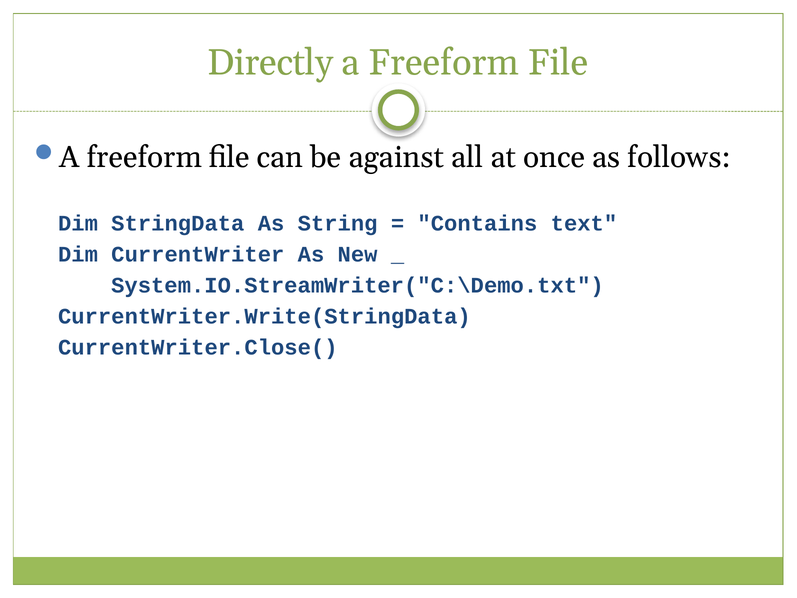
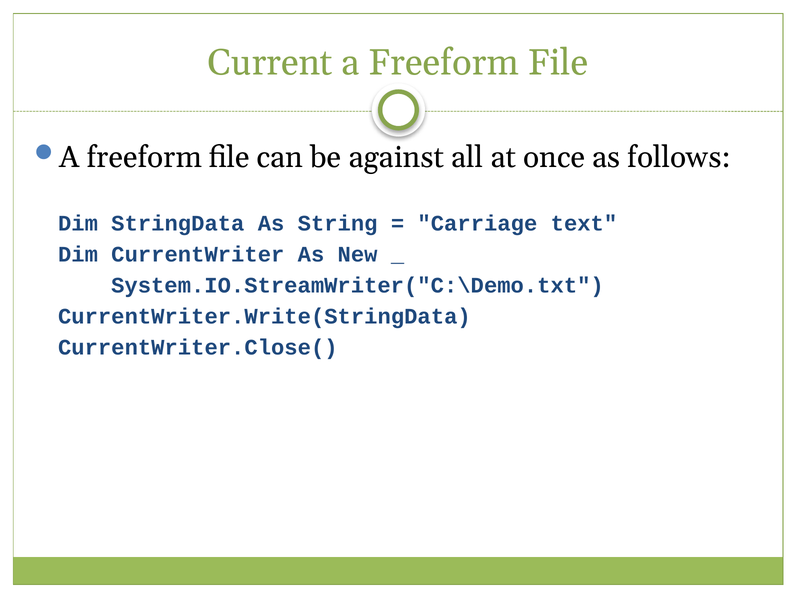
Directly: Directly -> Current
Contains: Contains -> Carriage
